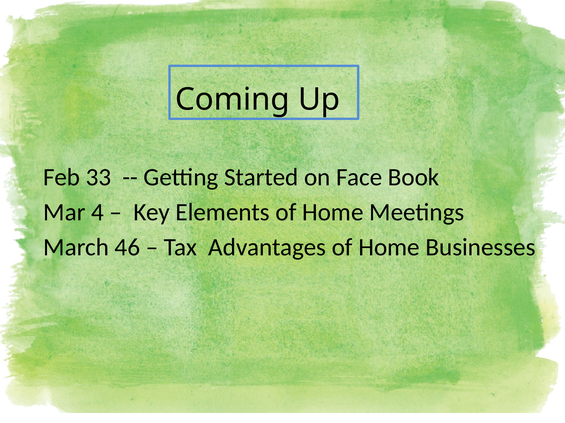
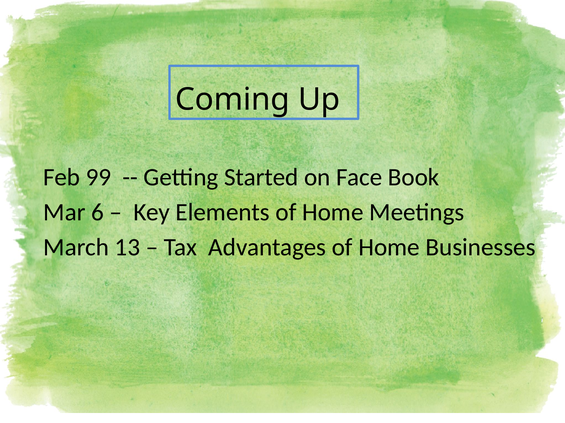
33: 33 -> 99
4: 4 -> 6
46: 46 -> 13
